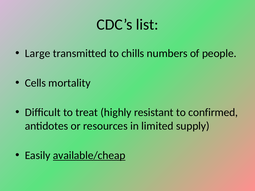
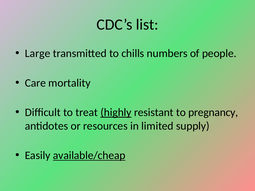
Cells: Cells -> Care
highly underline: none -> present
confirmed: confirmed -> pregnancy
